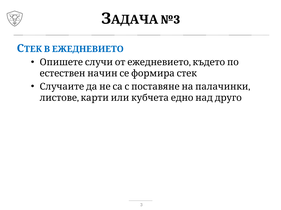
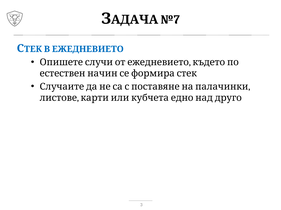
№3: №3 -> №7
